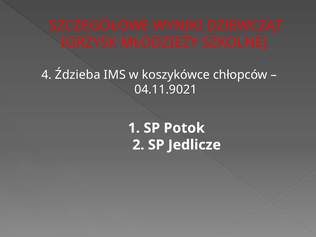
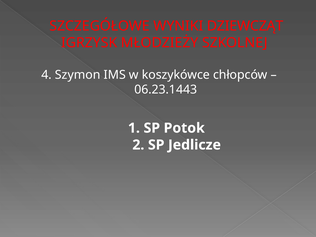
Ździeba: Ździeba -> Szymon
04.11.9021: 04.11.9021 -> 06.23.1443
